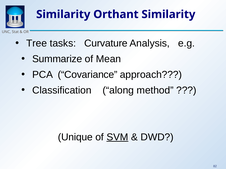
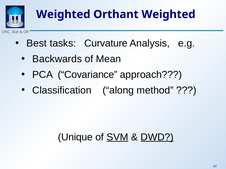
Similarity at (63, 14): Similarity -> Weighted
Orthant Similarity: Similarity -> Weighted
Tree: Tree -> Best
Summarize: Summarize -> Backwards
DWD underline: none -> present
